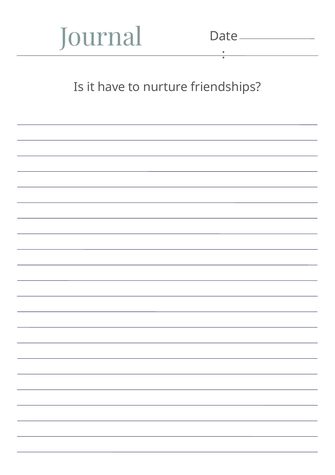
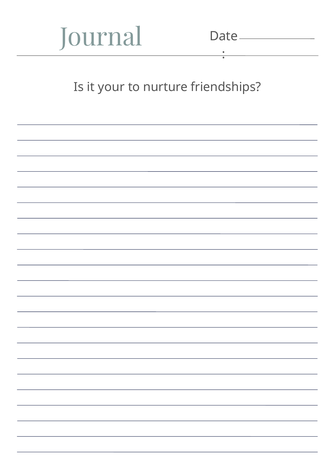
have: have -> your
